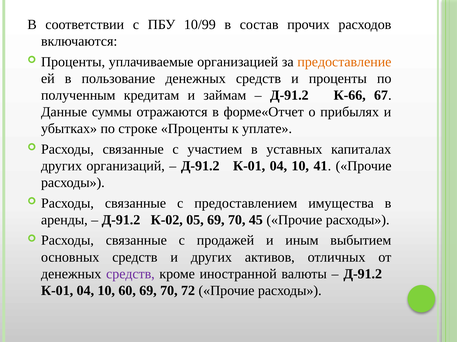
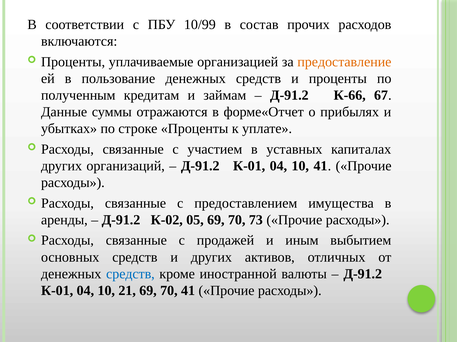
45: 45 -> 73
средств at (130, 274) colour: purple -> blue
60: 60 -> 21
70 72: 72 -> 41
